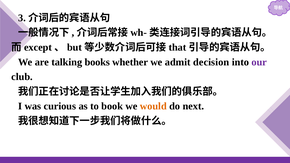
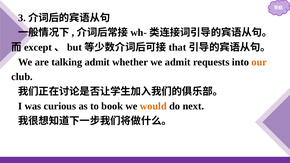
talking books: books -> admit
decision: decision -> requests
our colour: purple -> orange
